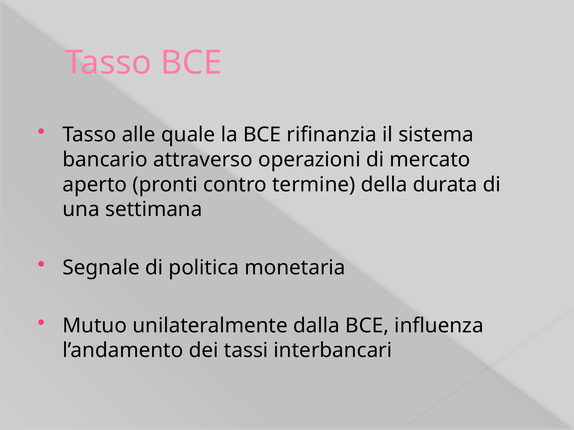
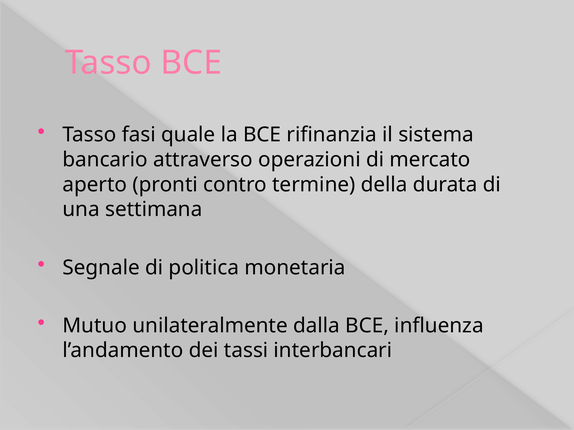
alle: alle -> fasi
